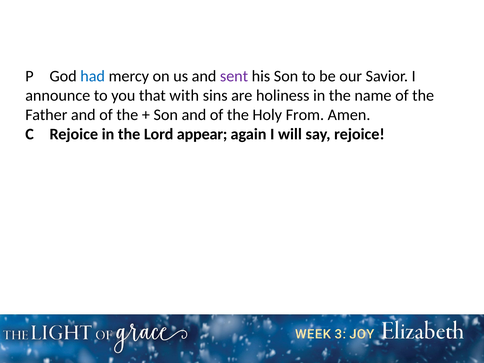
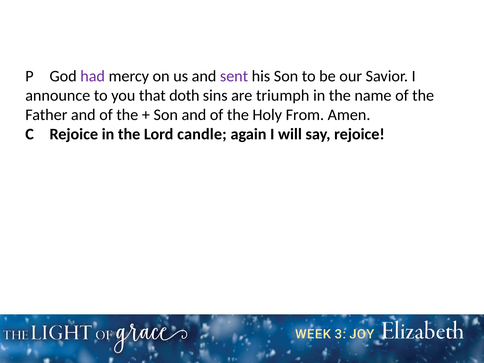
had colour: blue -> purple
with: with -> doth
holiness: holiness -> triumph
appear: appear -> candle
